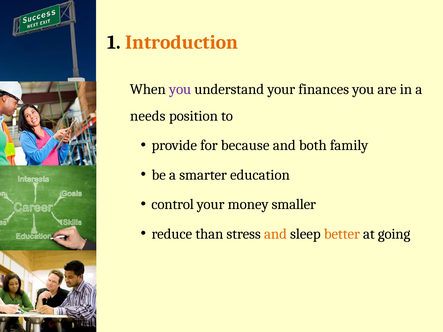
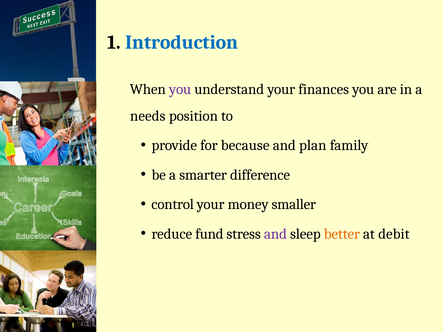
Introduction colour: orange -> blue
both: both -> plan
education: education -> difference
than: than -> fund
and at (275, 234) colour: orange -> purple
going: going -> debit
